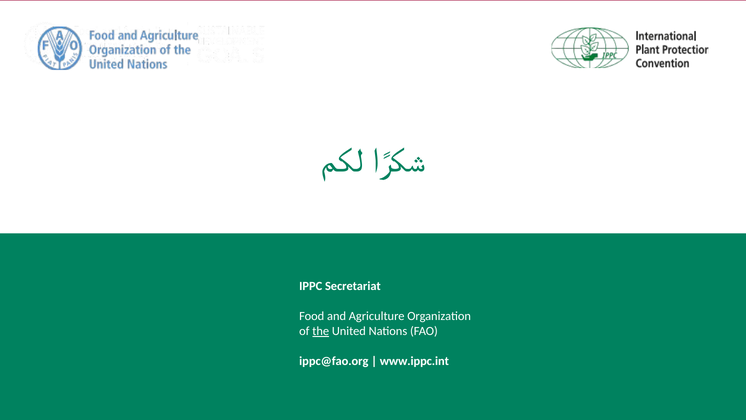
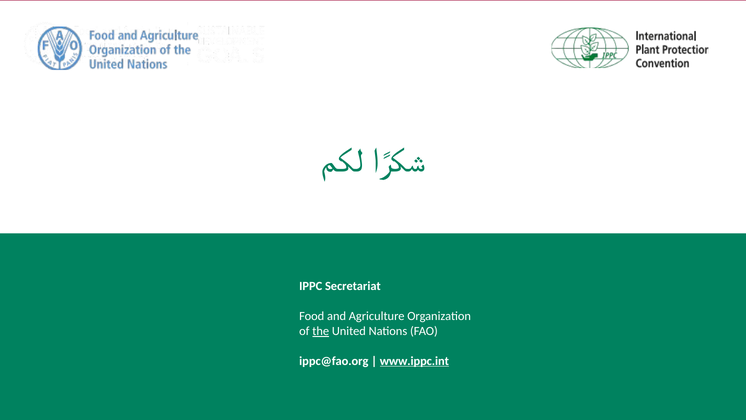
www.ippc.int underline: none -> present
